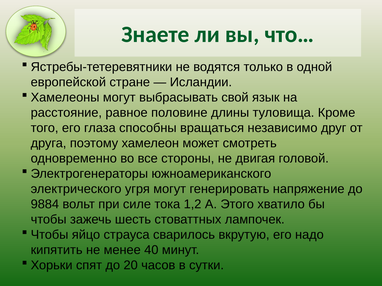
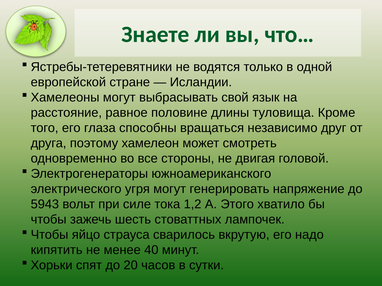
9884: 9884 -> 5943
